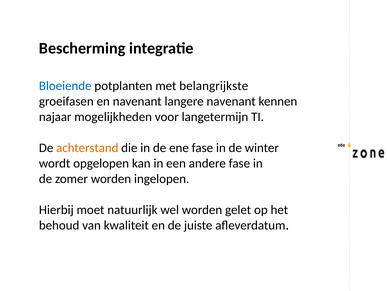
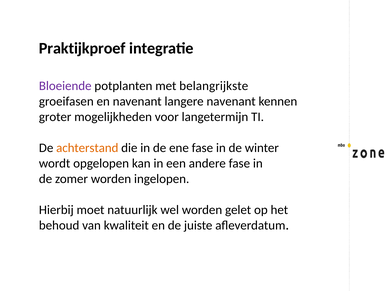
Bescherming: Bescherming -> Praktijkproef
Bloeiende colour: blue -> purple
najaar: najaar -> groter
